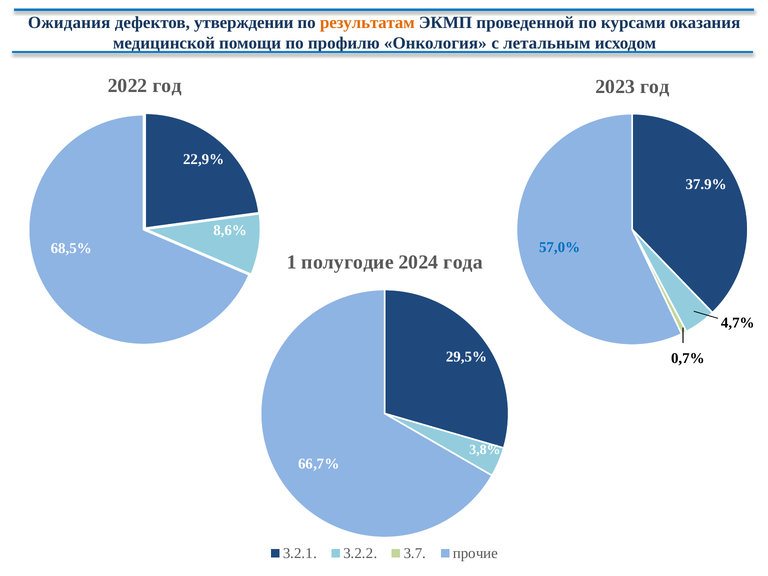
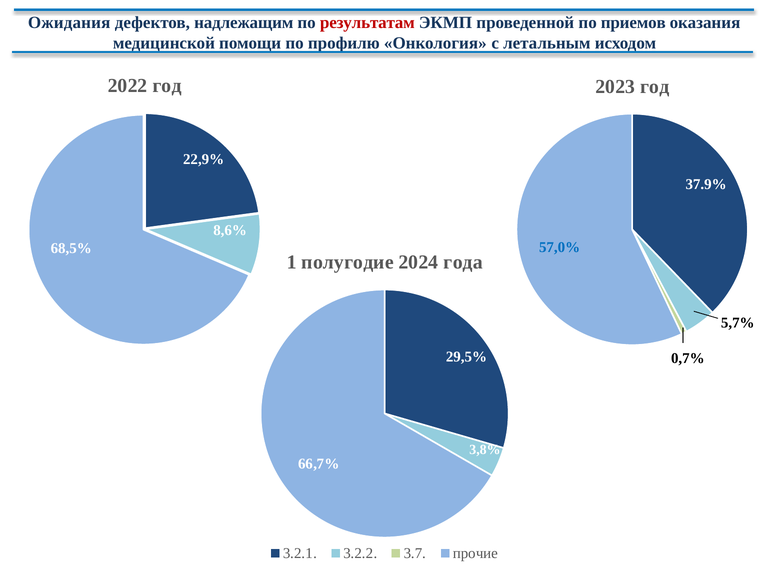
утверждении: утверждении -> надлежащим
результатам colour: orange -> red
курсами: курсами -> приемов
4,7%: 4,7% -> 5,7%
